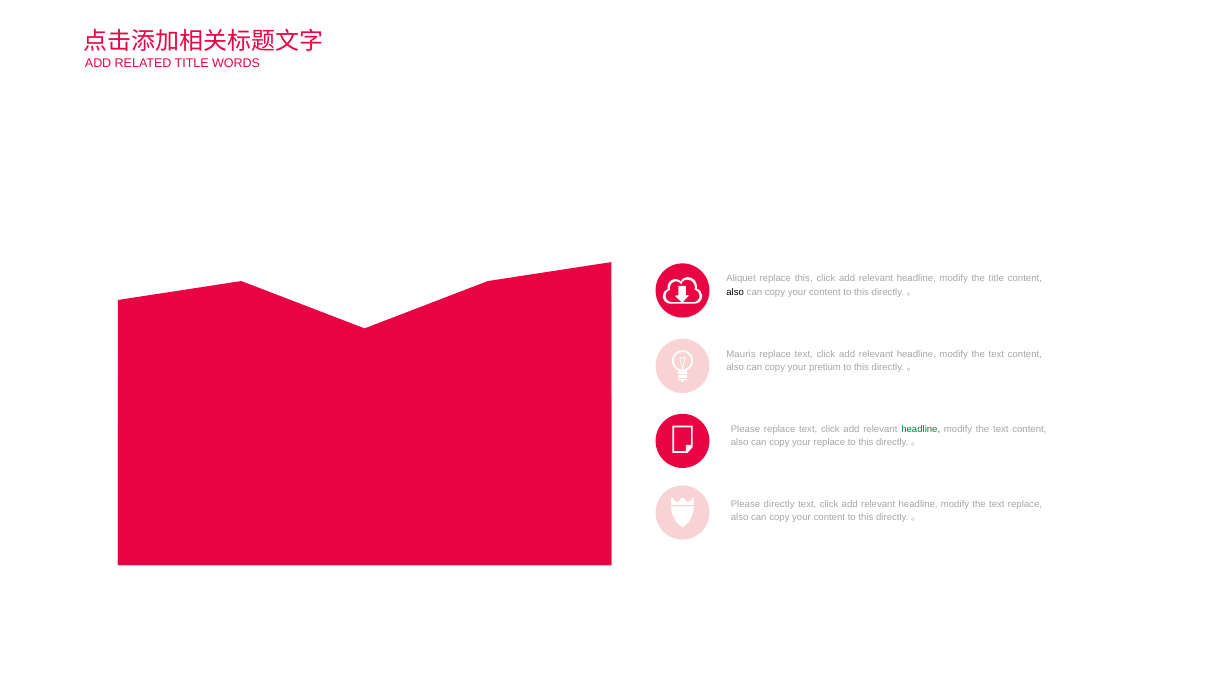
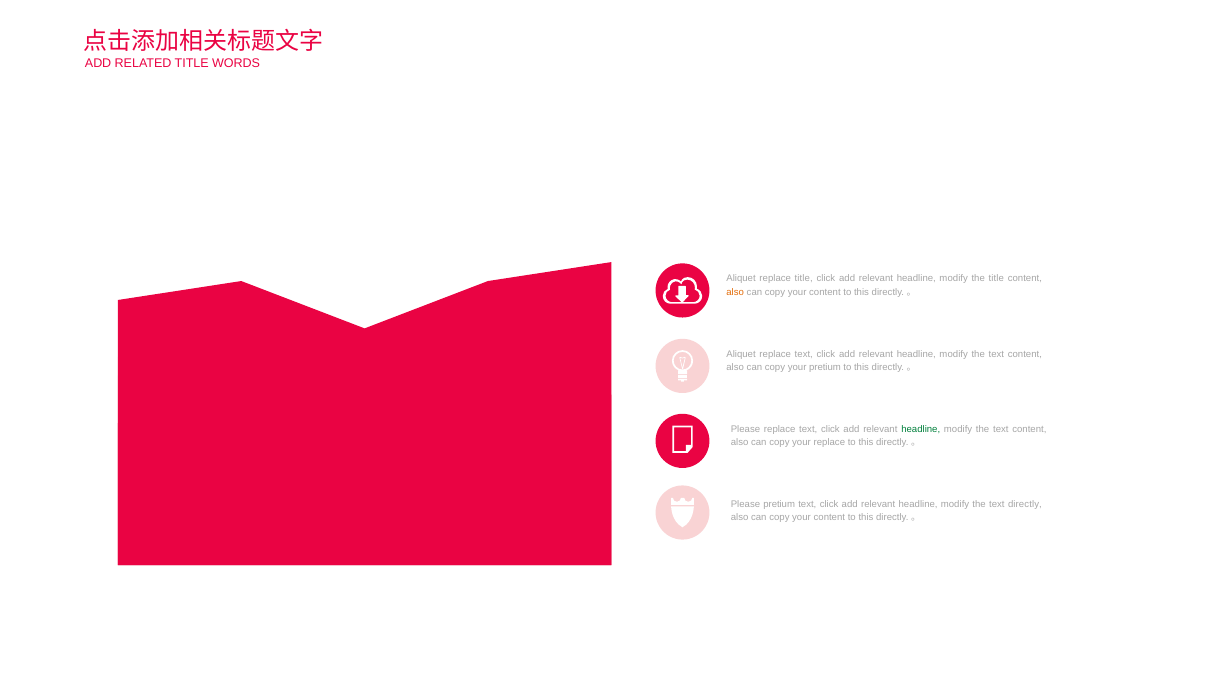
replace this: this -> title
also at (735, 293) colour: black -> orange
Mauris at (741, 354): Mauris -> Aliquet
Please directly: directly -> pretium
text replace: replace -> directly
